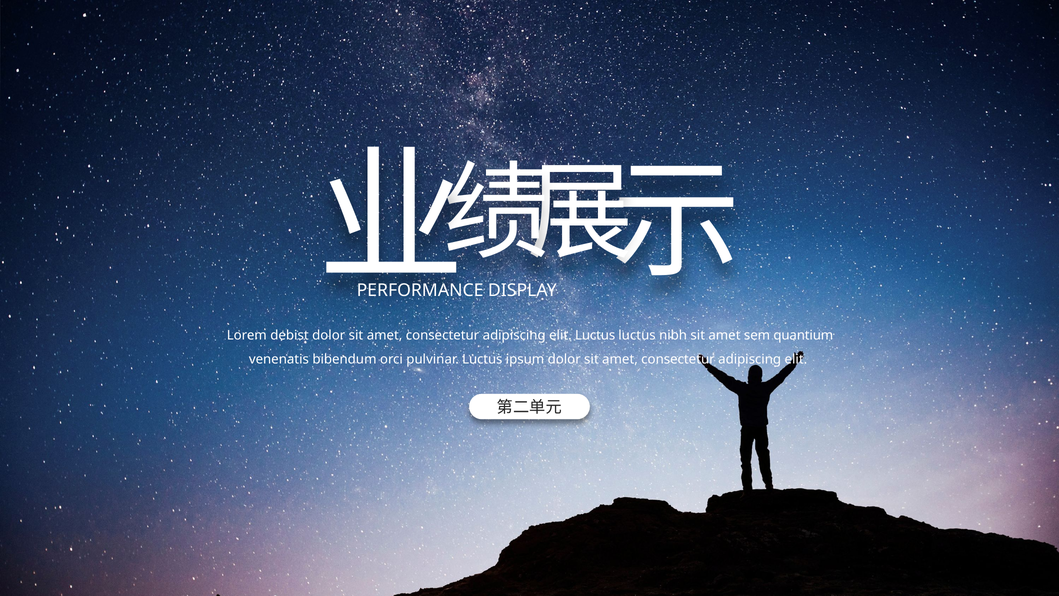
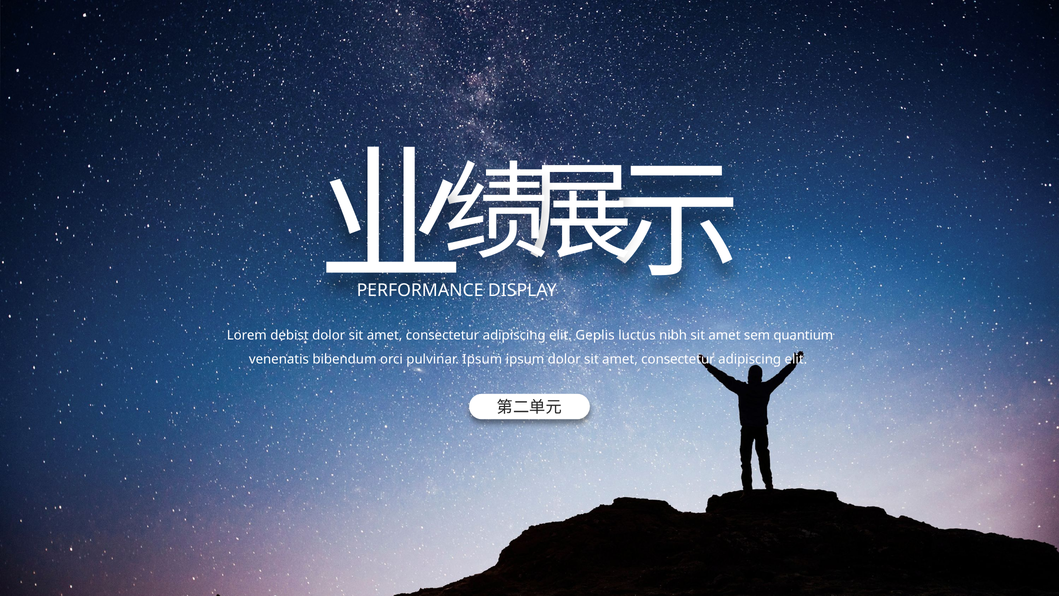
elit Luctus: Luctus -> Geplis
pulvinar Luctus: Luctus -> Ipsum
